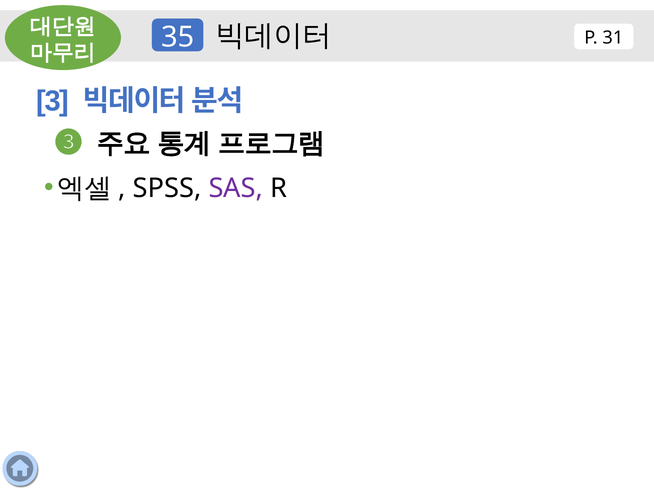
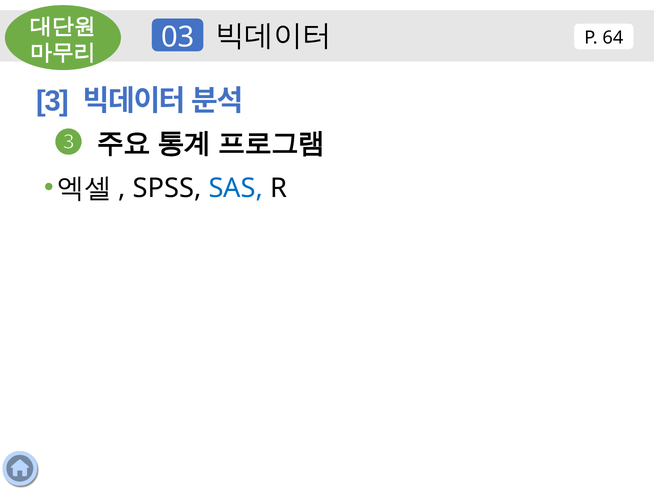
31: 31 -> 64
35: 35 -> 03
SAS colour: purple -> blue
